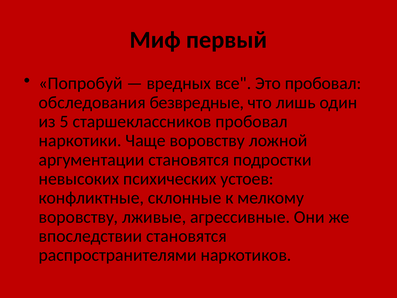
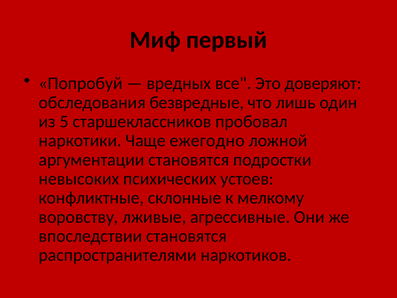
Это пробовал: пробовал -> доверяют
Чаще воровству: воровству -> ежегодно
